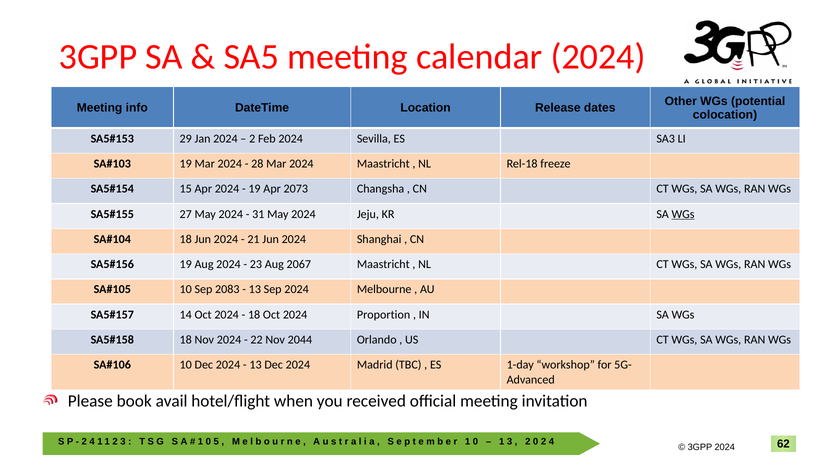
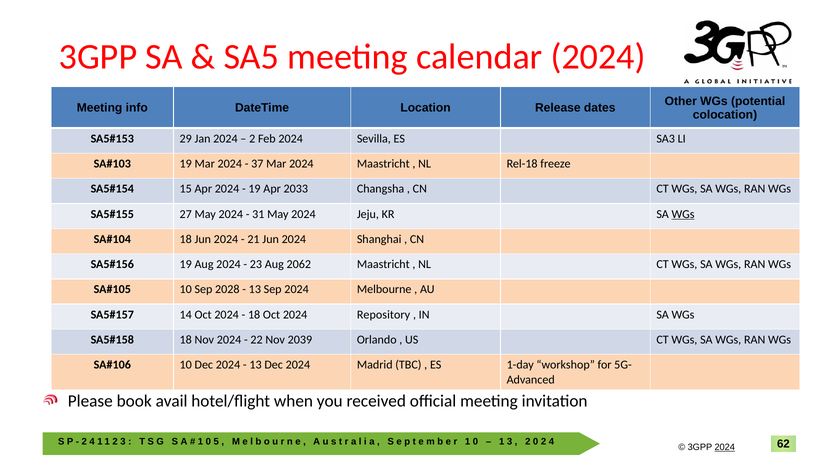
28: 28 -> 37
2073: 2073 -> 2033
2067: 2067 -> 2062
2083: 2083 -> 2028
Proportion: Proportion -> Repository
2044: 2044 -> 2039
2024 at (725, 447) underline: none -> present
